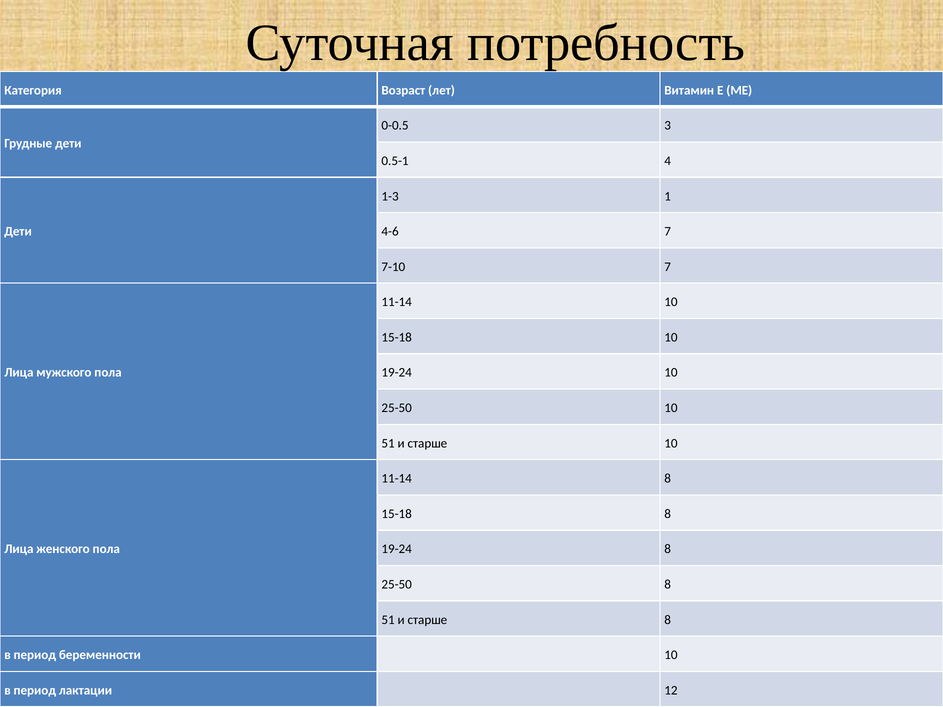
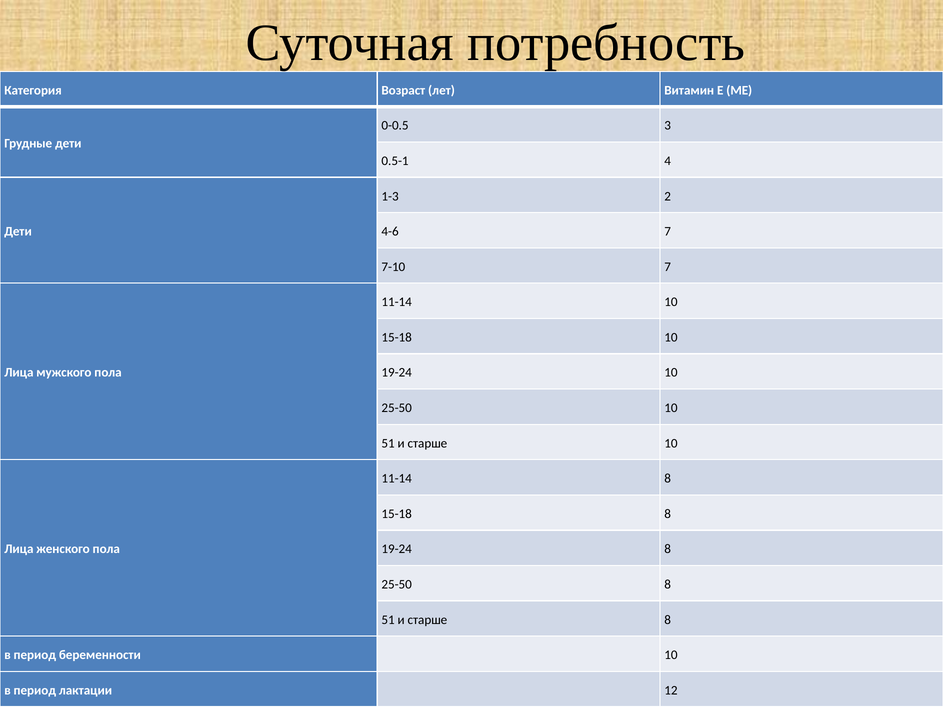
1: 1 -> 2
